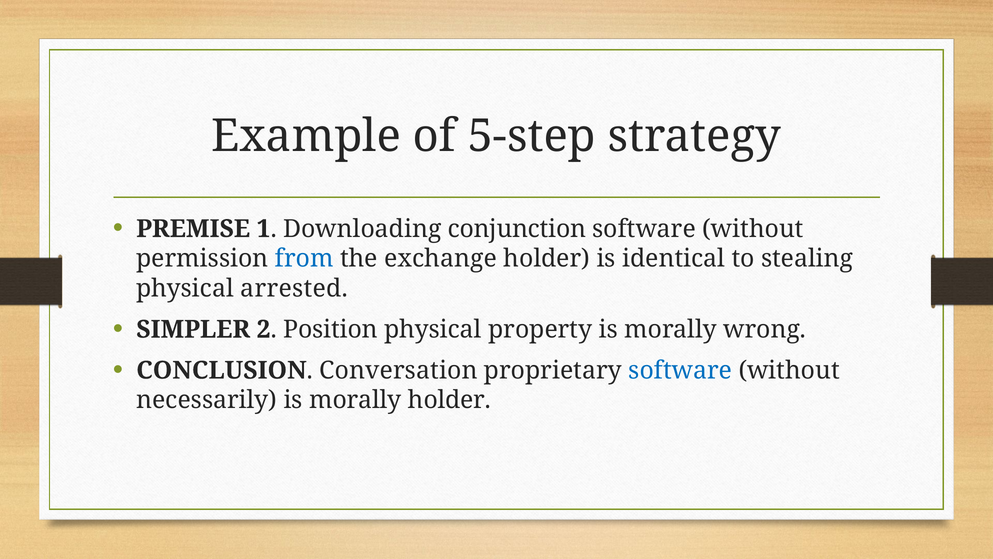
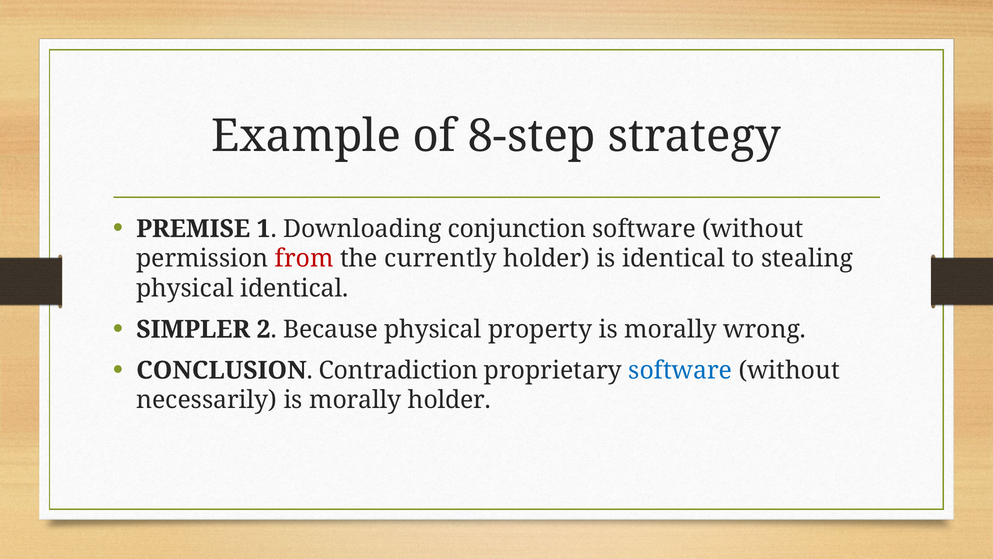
5-step: 5-step -> 8-step
from colour: blue -> red
exchange: exchange -> currently
physical arrested: arrested -> identical
Position: Position -> Because
Conversation: Conversation -> Contradiction
